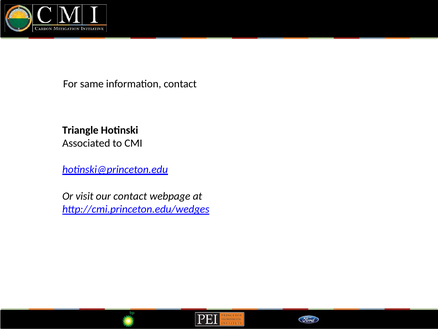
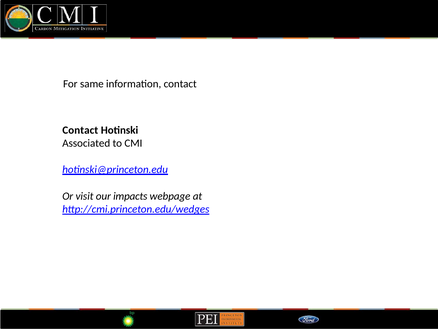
Triangle at (80, 130): Triangle -> Contact
our contact: contact -> impacts
